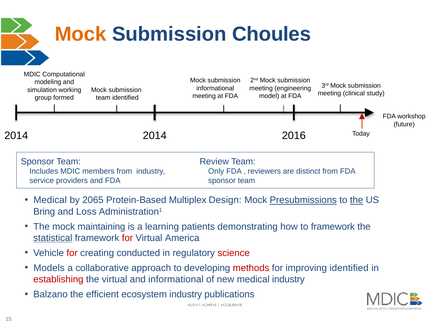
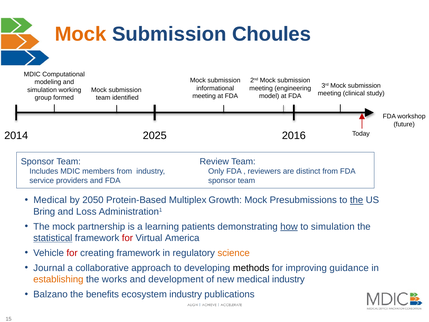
2014 2014: 2014 -> 2025
2065: 2065 -> 2050
Design: Design -> Growth
Presubmissions underline: present -> none
maintaining: maintaining -> partnership
how underline: none -> present
to framework: framework -> simulation
creating conducted: conducted -> framework
science colour: red -> orange
Models: Models -> Journal
methods colour: red -> black
improving identified: identified -> guidance
establishing colour: red -> orange
the virtual: virtual -> works
and informational: informational -> development
efficient: efficient -> benefits
